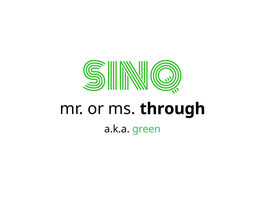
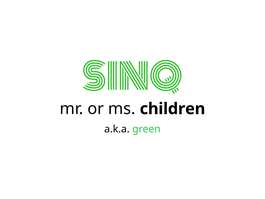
through: through -> children
